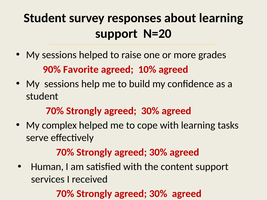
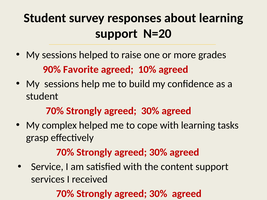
serve: serve -> grasp
Human: Human -> Service
